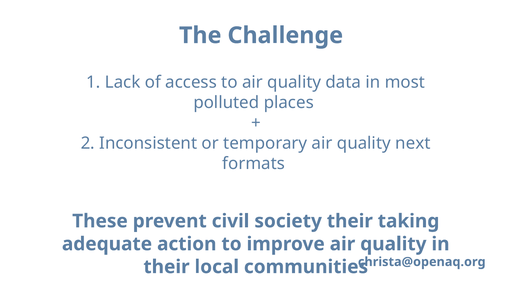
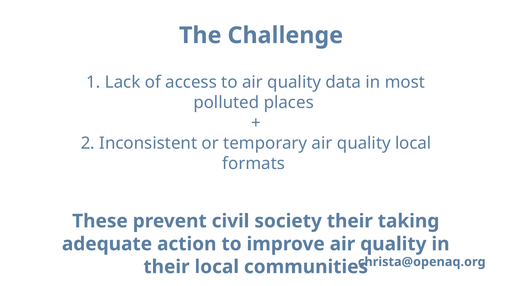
quality next: next -> local
